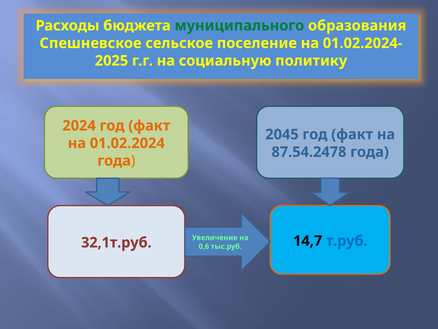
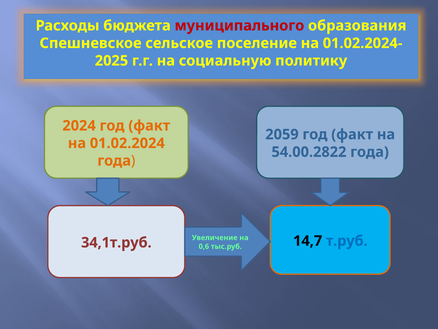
муниципального colour: green -> red
2045: 2045 -> 2059
87.54.2478: 87.54.2478 -> 54.00.2822
32,1т.руб: 32,1т.руб -> 34,1т.руб
